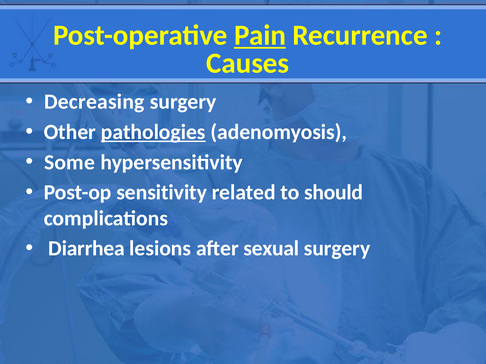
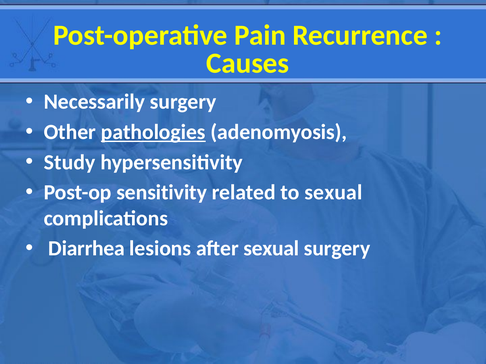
Pain underline: present -> none
Decreasing: Decreasing -> Necessarily
Some: Some -> Study
to should: should -> sexual
